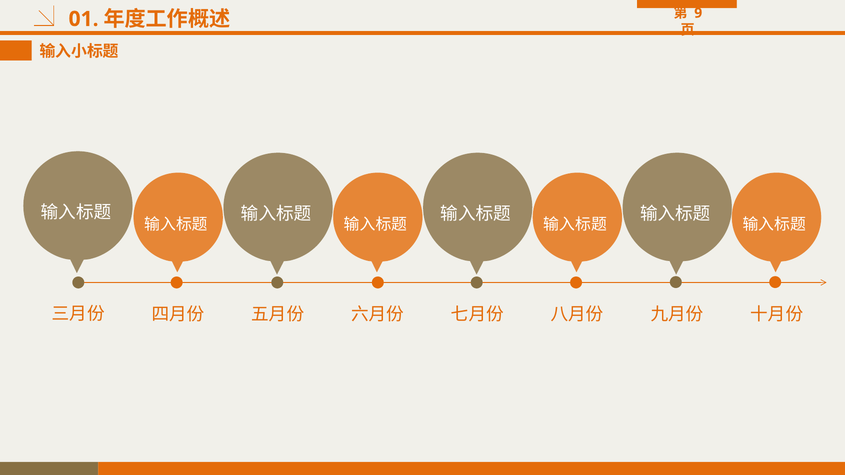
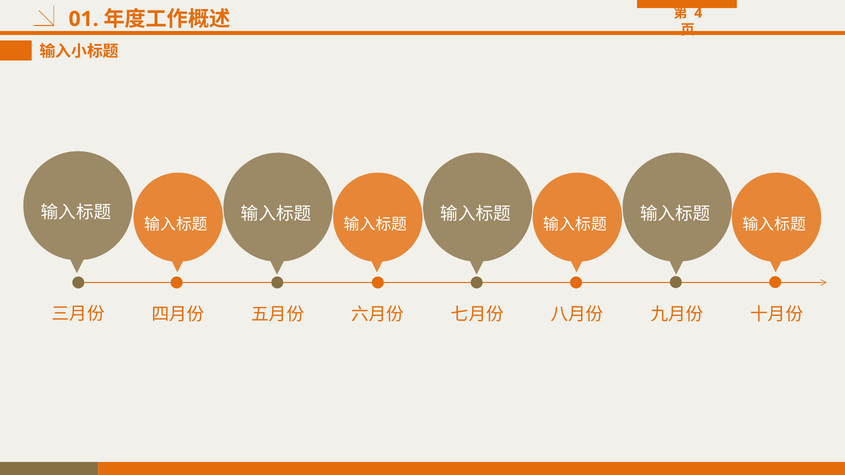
9: 9 -> 4
